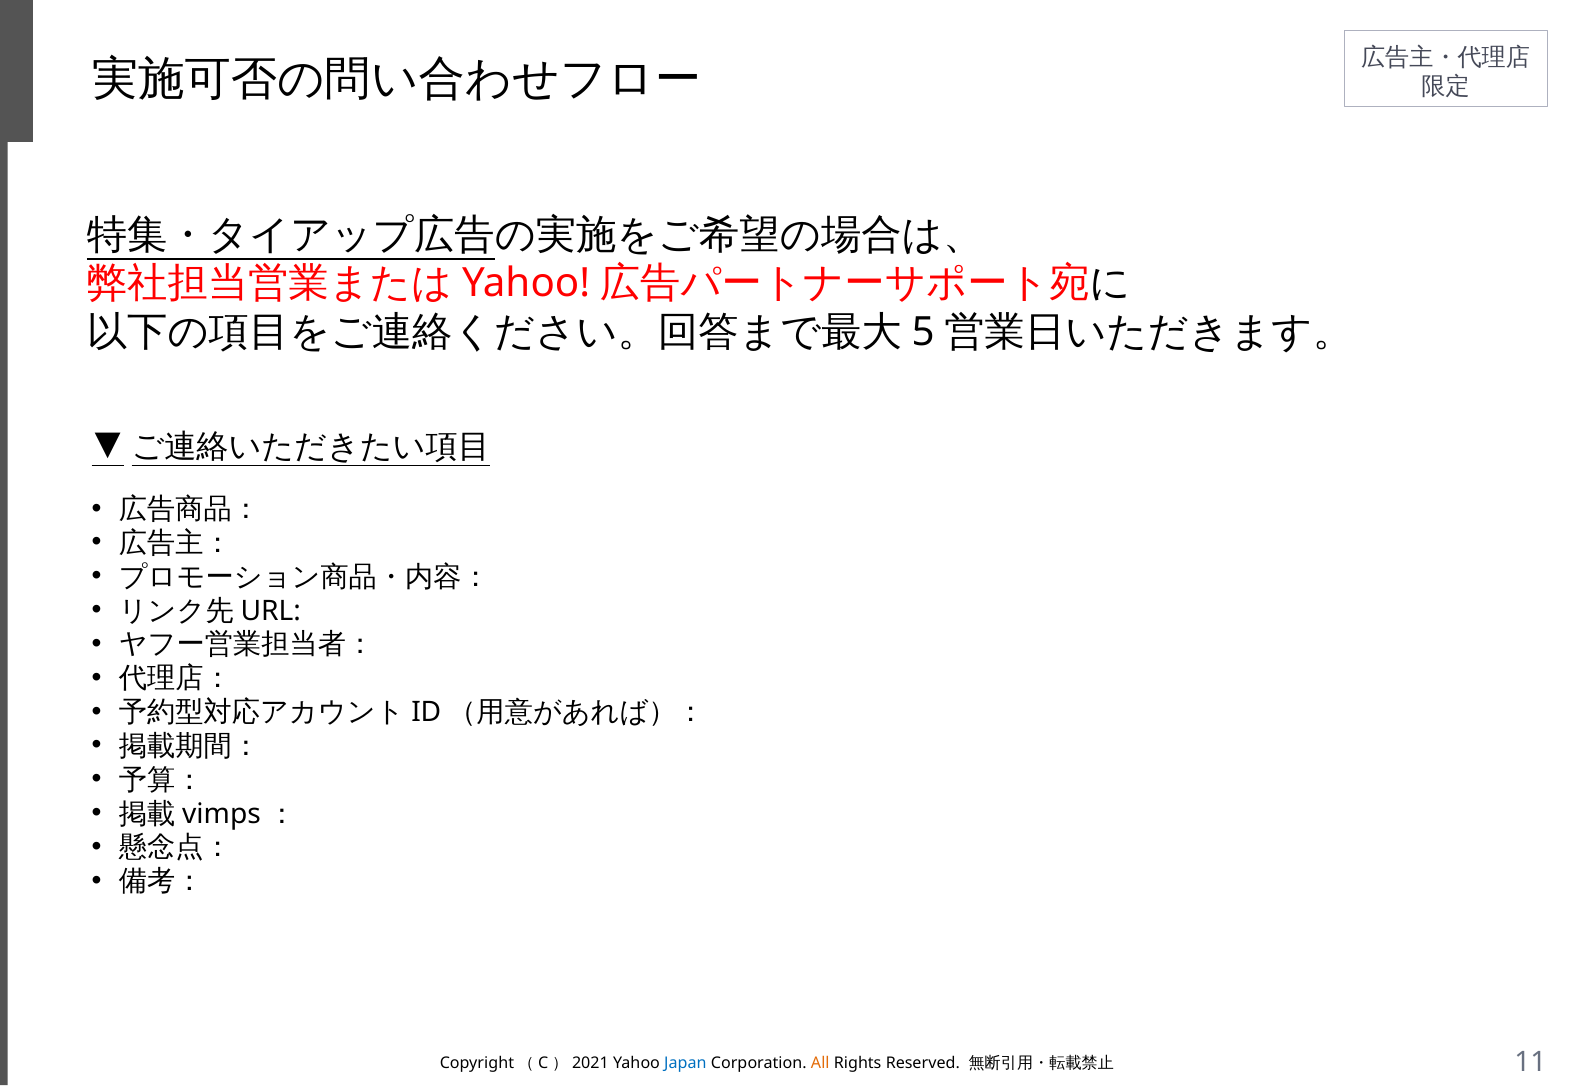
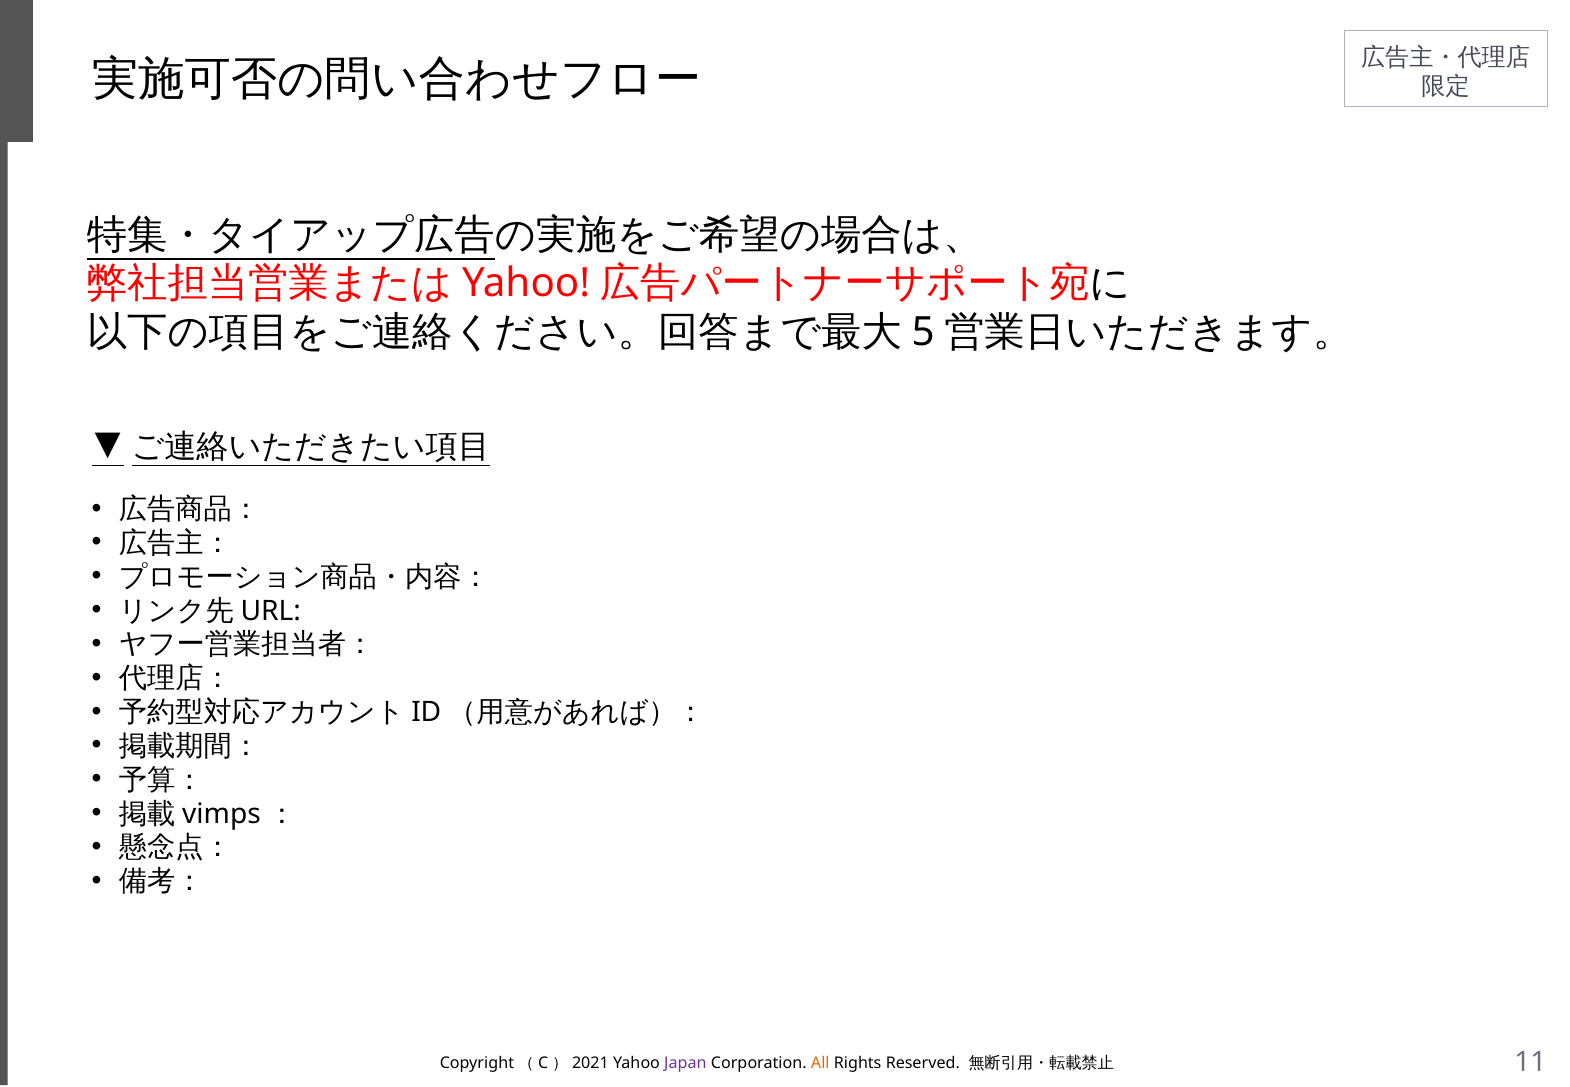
Japan colour: blue -> purple
